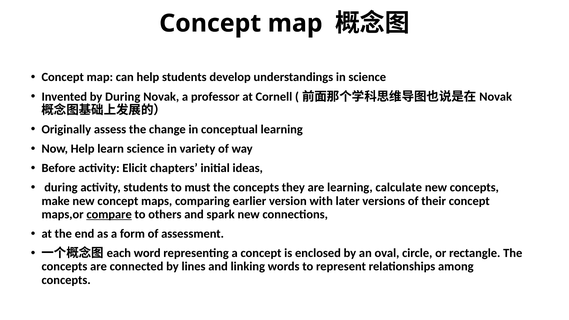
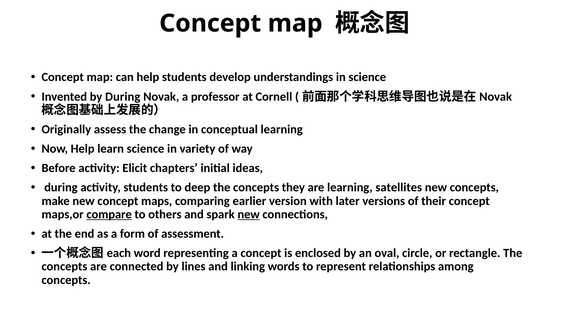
must: must -> deep
calculate: calculate -> satellites
new at (249, 214) underline: none -> present
